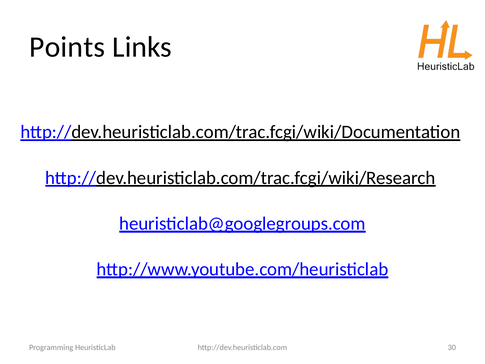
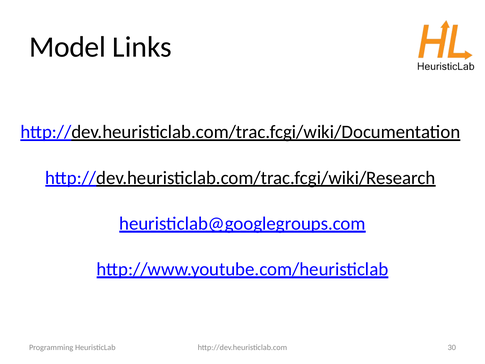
Points: Points -> Model
